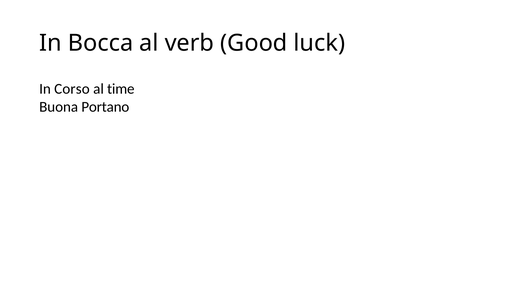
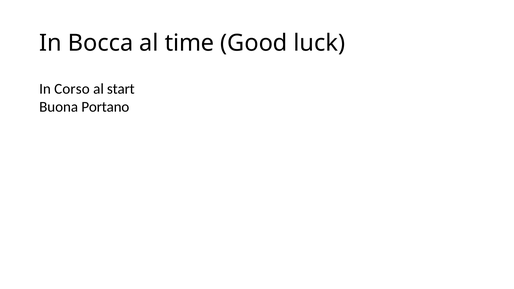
verb: verb -> time
time: time -> start
